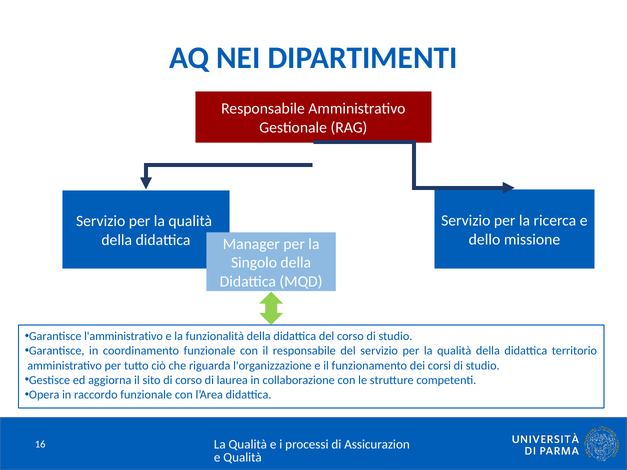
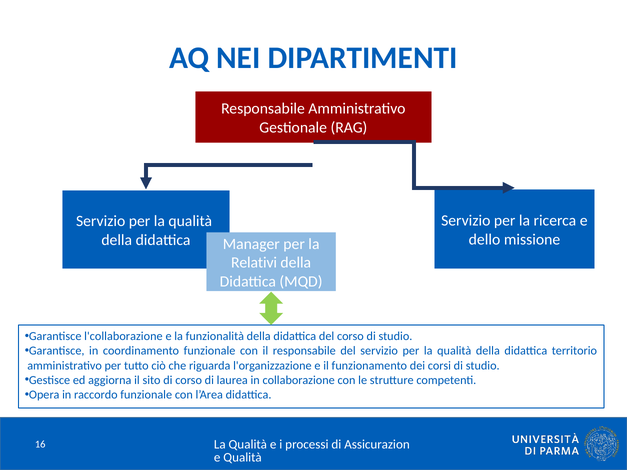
Singolo: Singolo -> Relativi
l'amministrativo: l'amministrativo -> l'collaborazione
